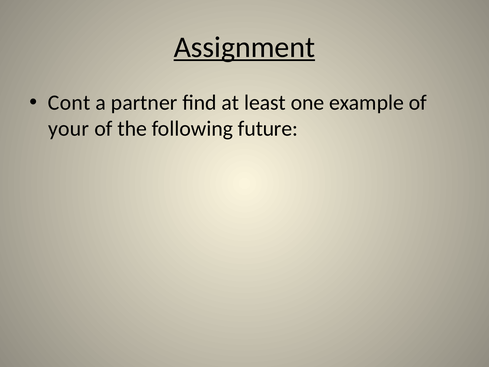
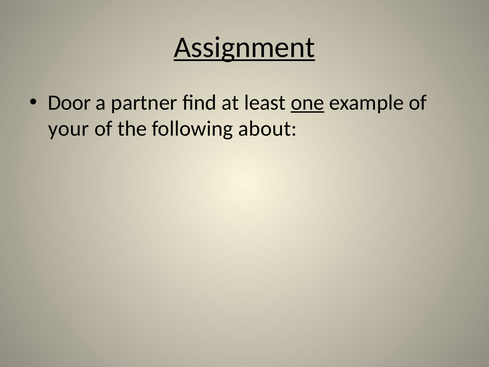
Cont: Cont -> Door
one underline: none -> present
future: future -> about
